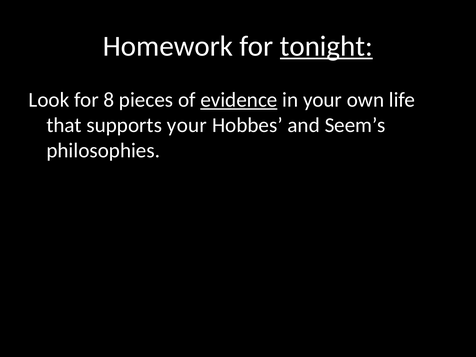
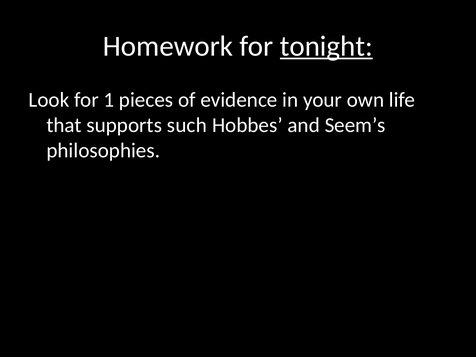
8: 8 -> 1
evidence underline: present -> none
supports your: your -> such
